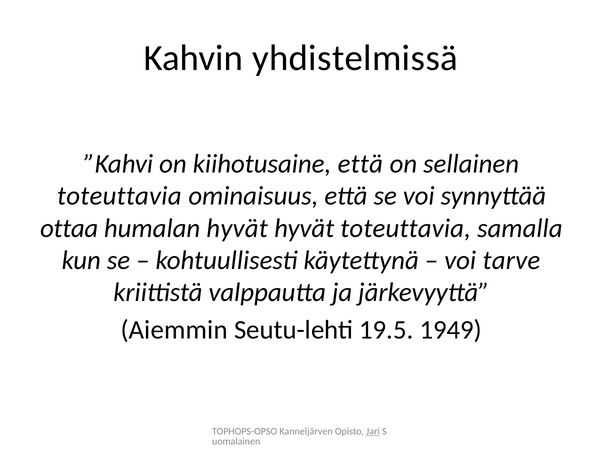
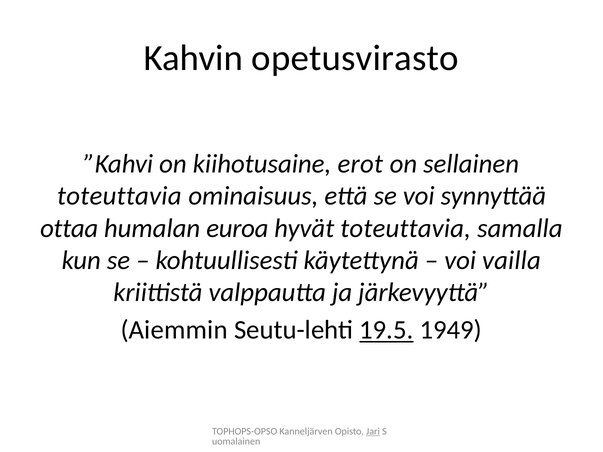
yhdistelmissä: yhdistelmissä -> opetusvirasto
kiihotusaine että: että -> erot
humalan hyvät: hyvät -> euroa
tarve: tarve -> vailla
19.5 underline: none -> present
